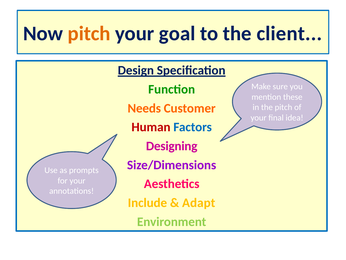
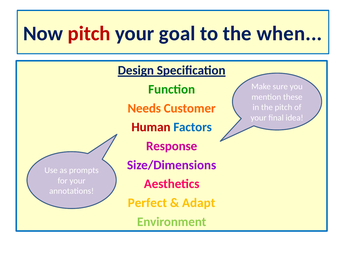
pitch at (89, 33) colour: orange -> red
client: client -> when
Designing: Designing -> Response
Include: Include -> Perfect
